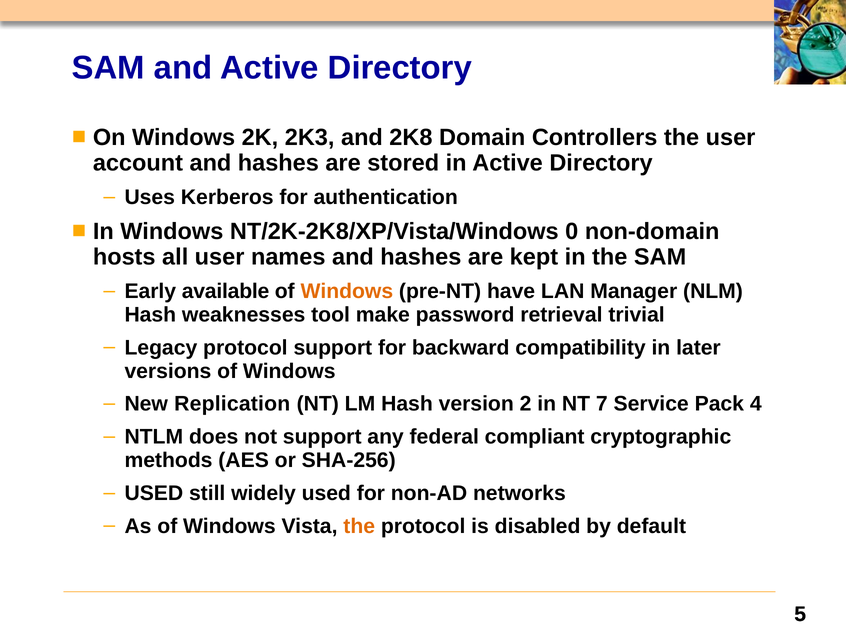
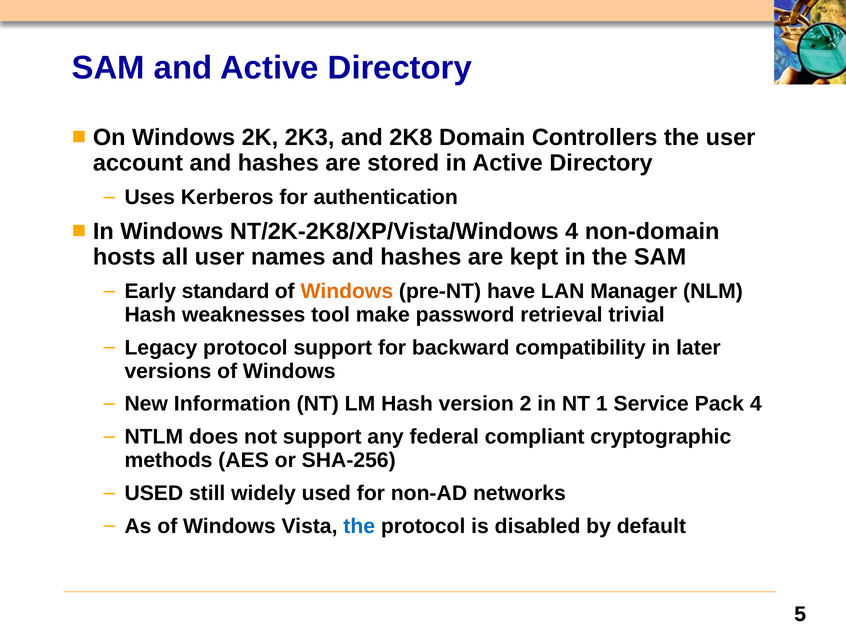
NT/2K-2K8/XP/Vista/Windows 0: 0 -> 4
available: available -> standard
Replication: Replication -> Information
7: 7 -> 1
the at (359, 527) colour: orange -> blue
